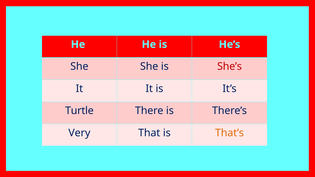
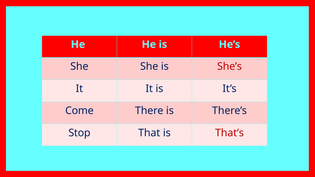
Turtle: Turtle -> Come
Very: Very -> Stop
That’s colour: orange -> red
